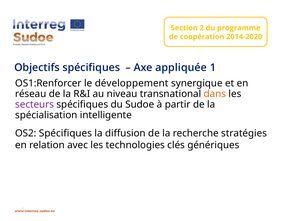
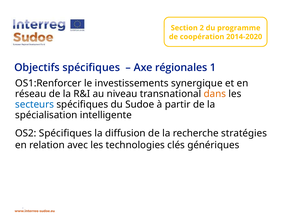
appliquée: appliquée -> régionales
développement: développement -> investissements
secteurs colour: purple -> blue
